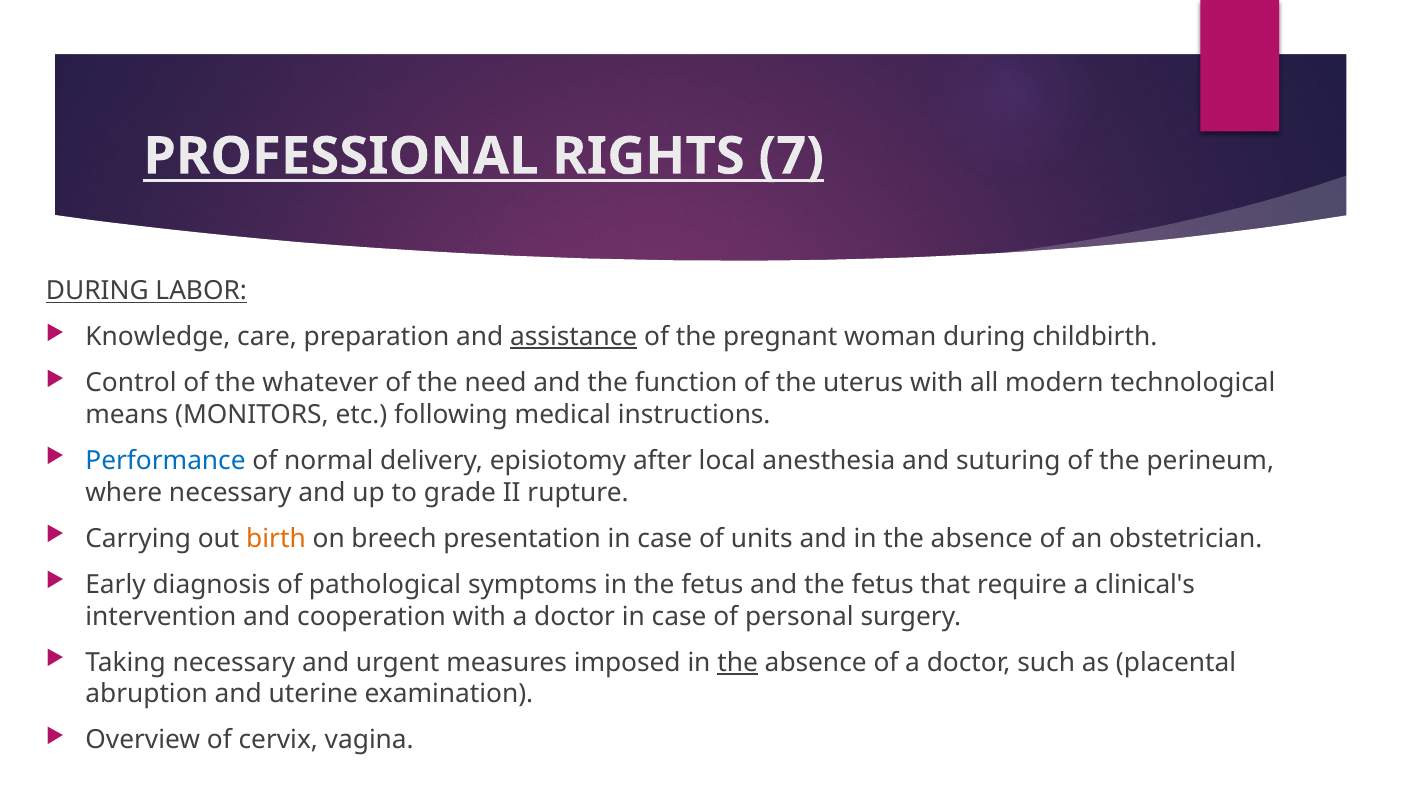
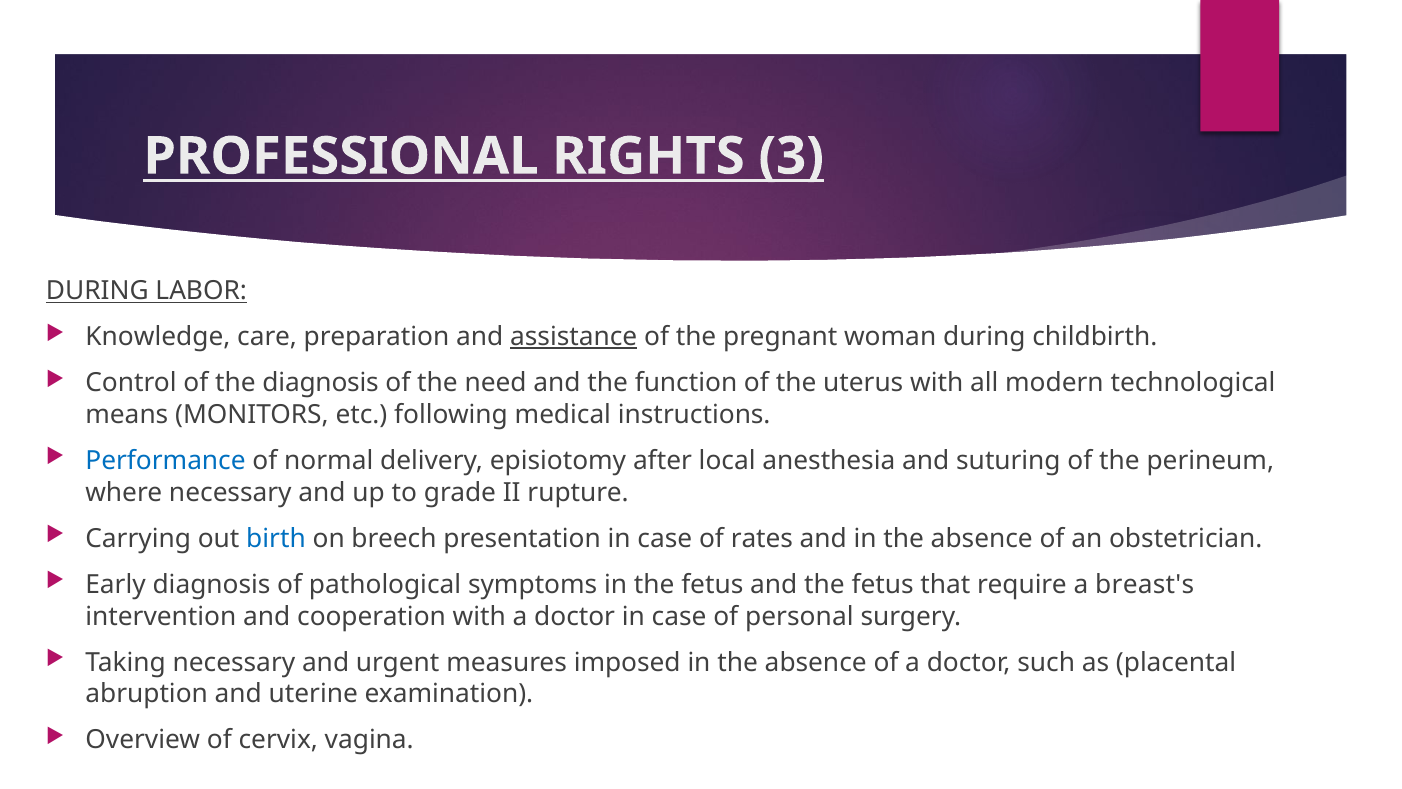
7: 7 -> 3
the whatever: whatever -> diagnosis
birth colour: orange -> blue
units: units -> rates
clinical's: clinical's -> breast's
the at (738, 662) underline: present -> none
